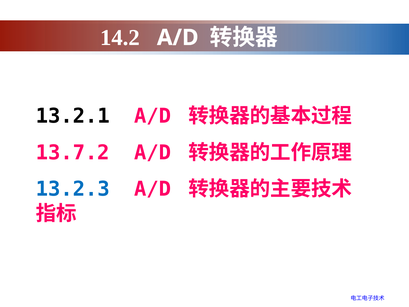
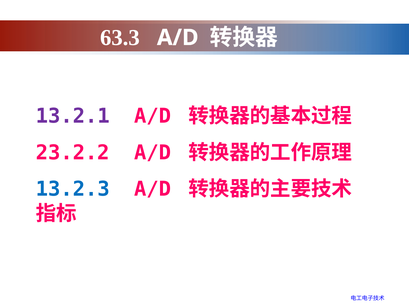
14.2: 14.2 -> 63.3
13.2.1 colour: black -> purple
13.7.2: 13.7.2 -> 23.2.2
